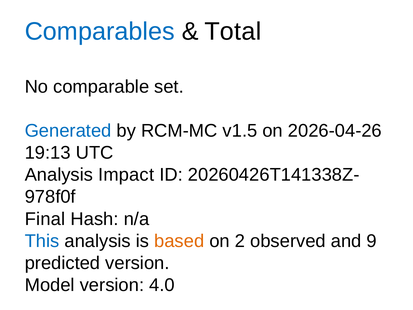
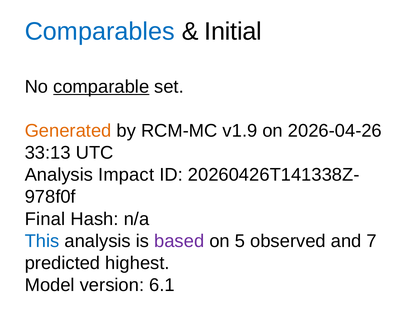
Total: Total -> Initial
comparable underline: none -> present
Generated colour: blue -> orange
v1.5: v1.5 -> v1.9
19:13: 19:13 -> 33:13
based colour: orange -> purple
2: 2 -> 5
9: 9 -> 7
predicted version: version -> highest
4.0: 4.0 -> 6.1
